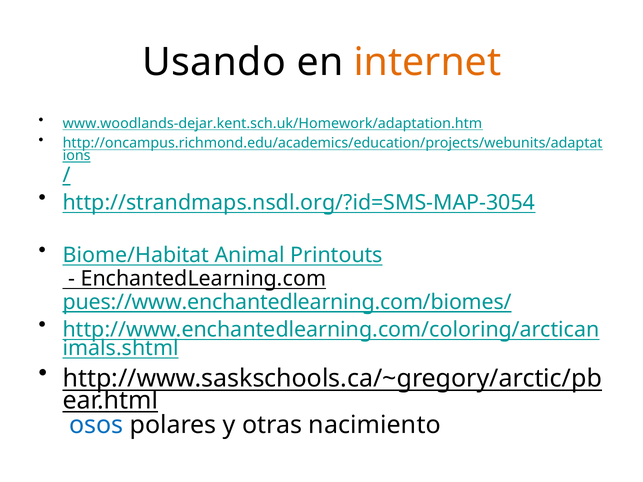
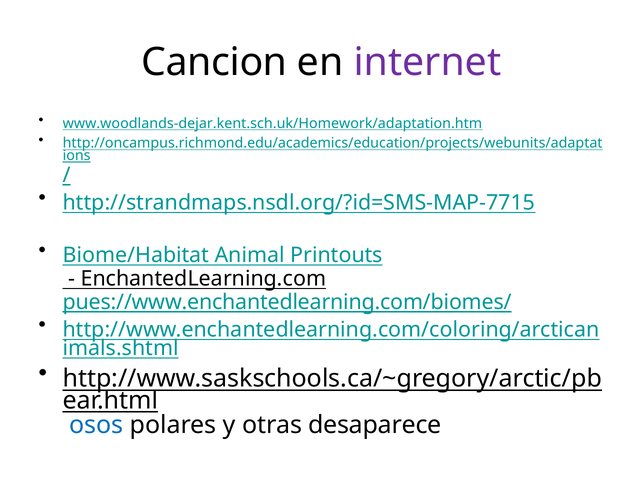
Usando: Usando -> Cancion
internet colour: orange -> purple
http://strandmaps.nsdl.org/?id=SMS-MAP-3054: http://strandmaps.nsdl.org/?id=SMS-MAP-3054 -> http://strandmaps.nsdl.org/?id=SMS-MAP-7715
nacimiento: nacimiento -> desaparece
